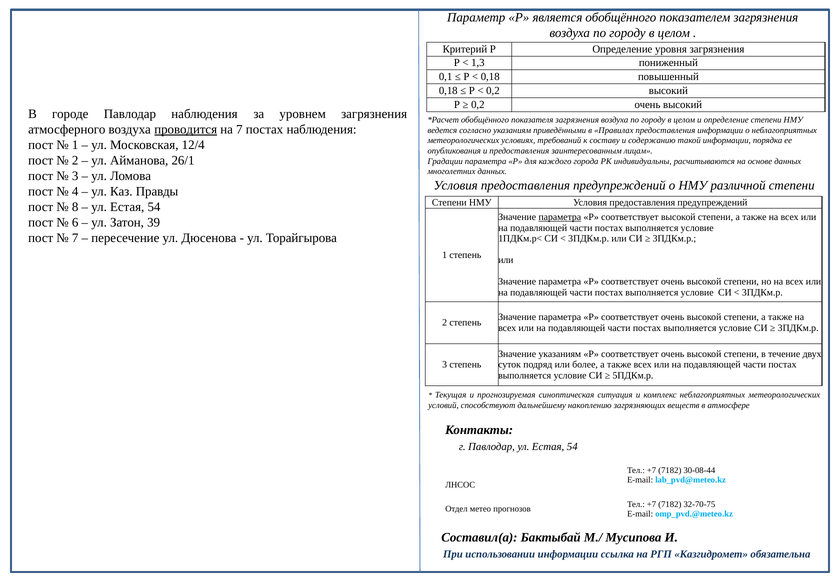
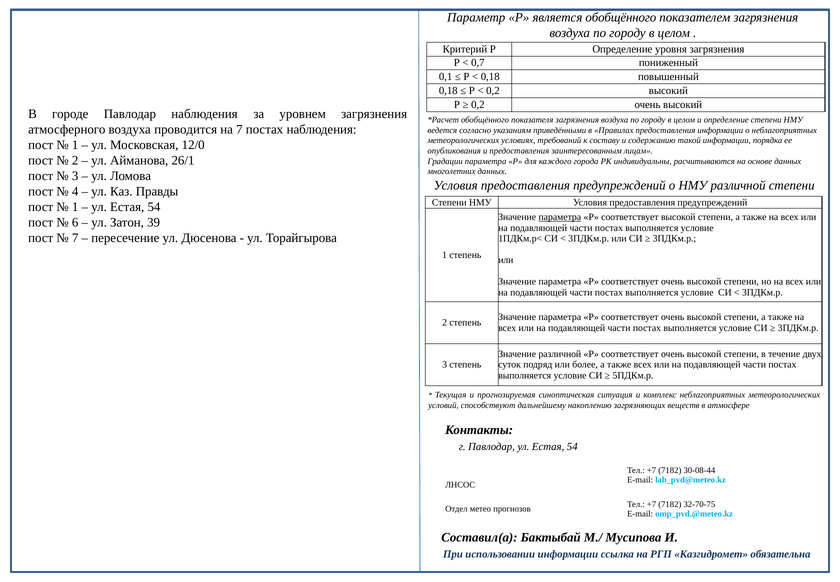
1,3: 1,3 -> 0,7
проводится underline: present -> none
12/4: 12/4 -> 12/0
8 at (75, 207): 8 -> 1
Значение указаниям: указаниям -> различной
